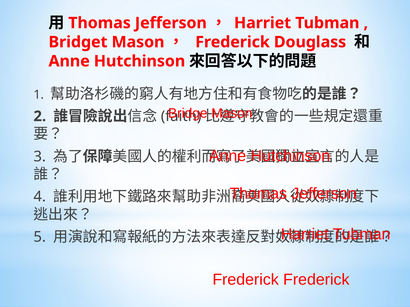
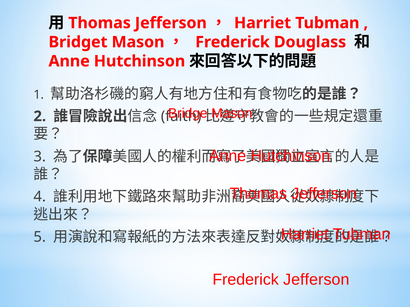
Frederick Frederick: Frederick -> Jefferson
